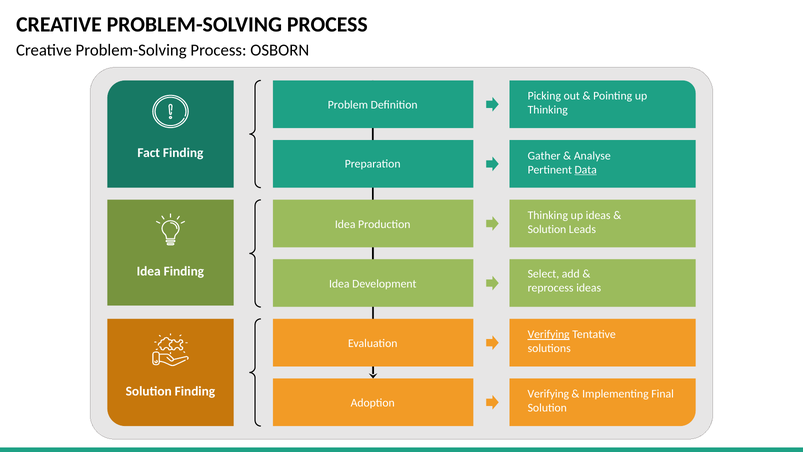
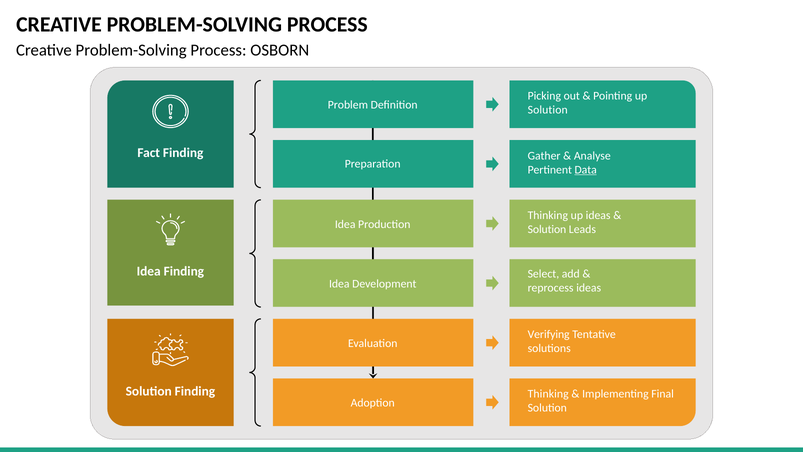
Thinking at (548, 110): Thinking -> Solution
Verifying at (549, 334) underline: present -> none
Verifying at (548, 394): Verifying -> Thinking
